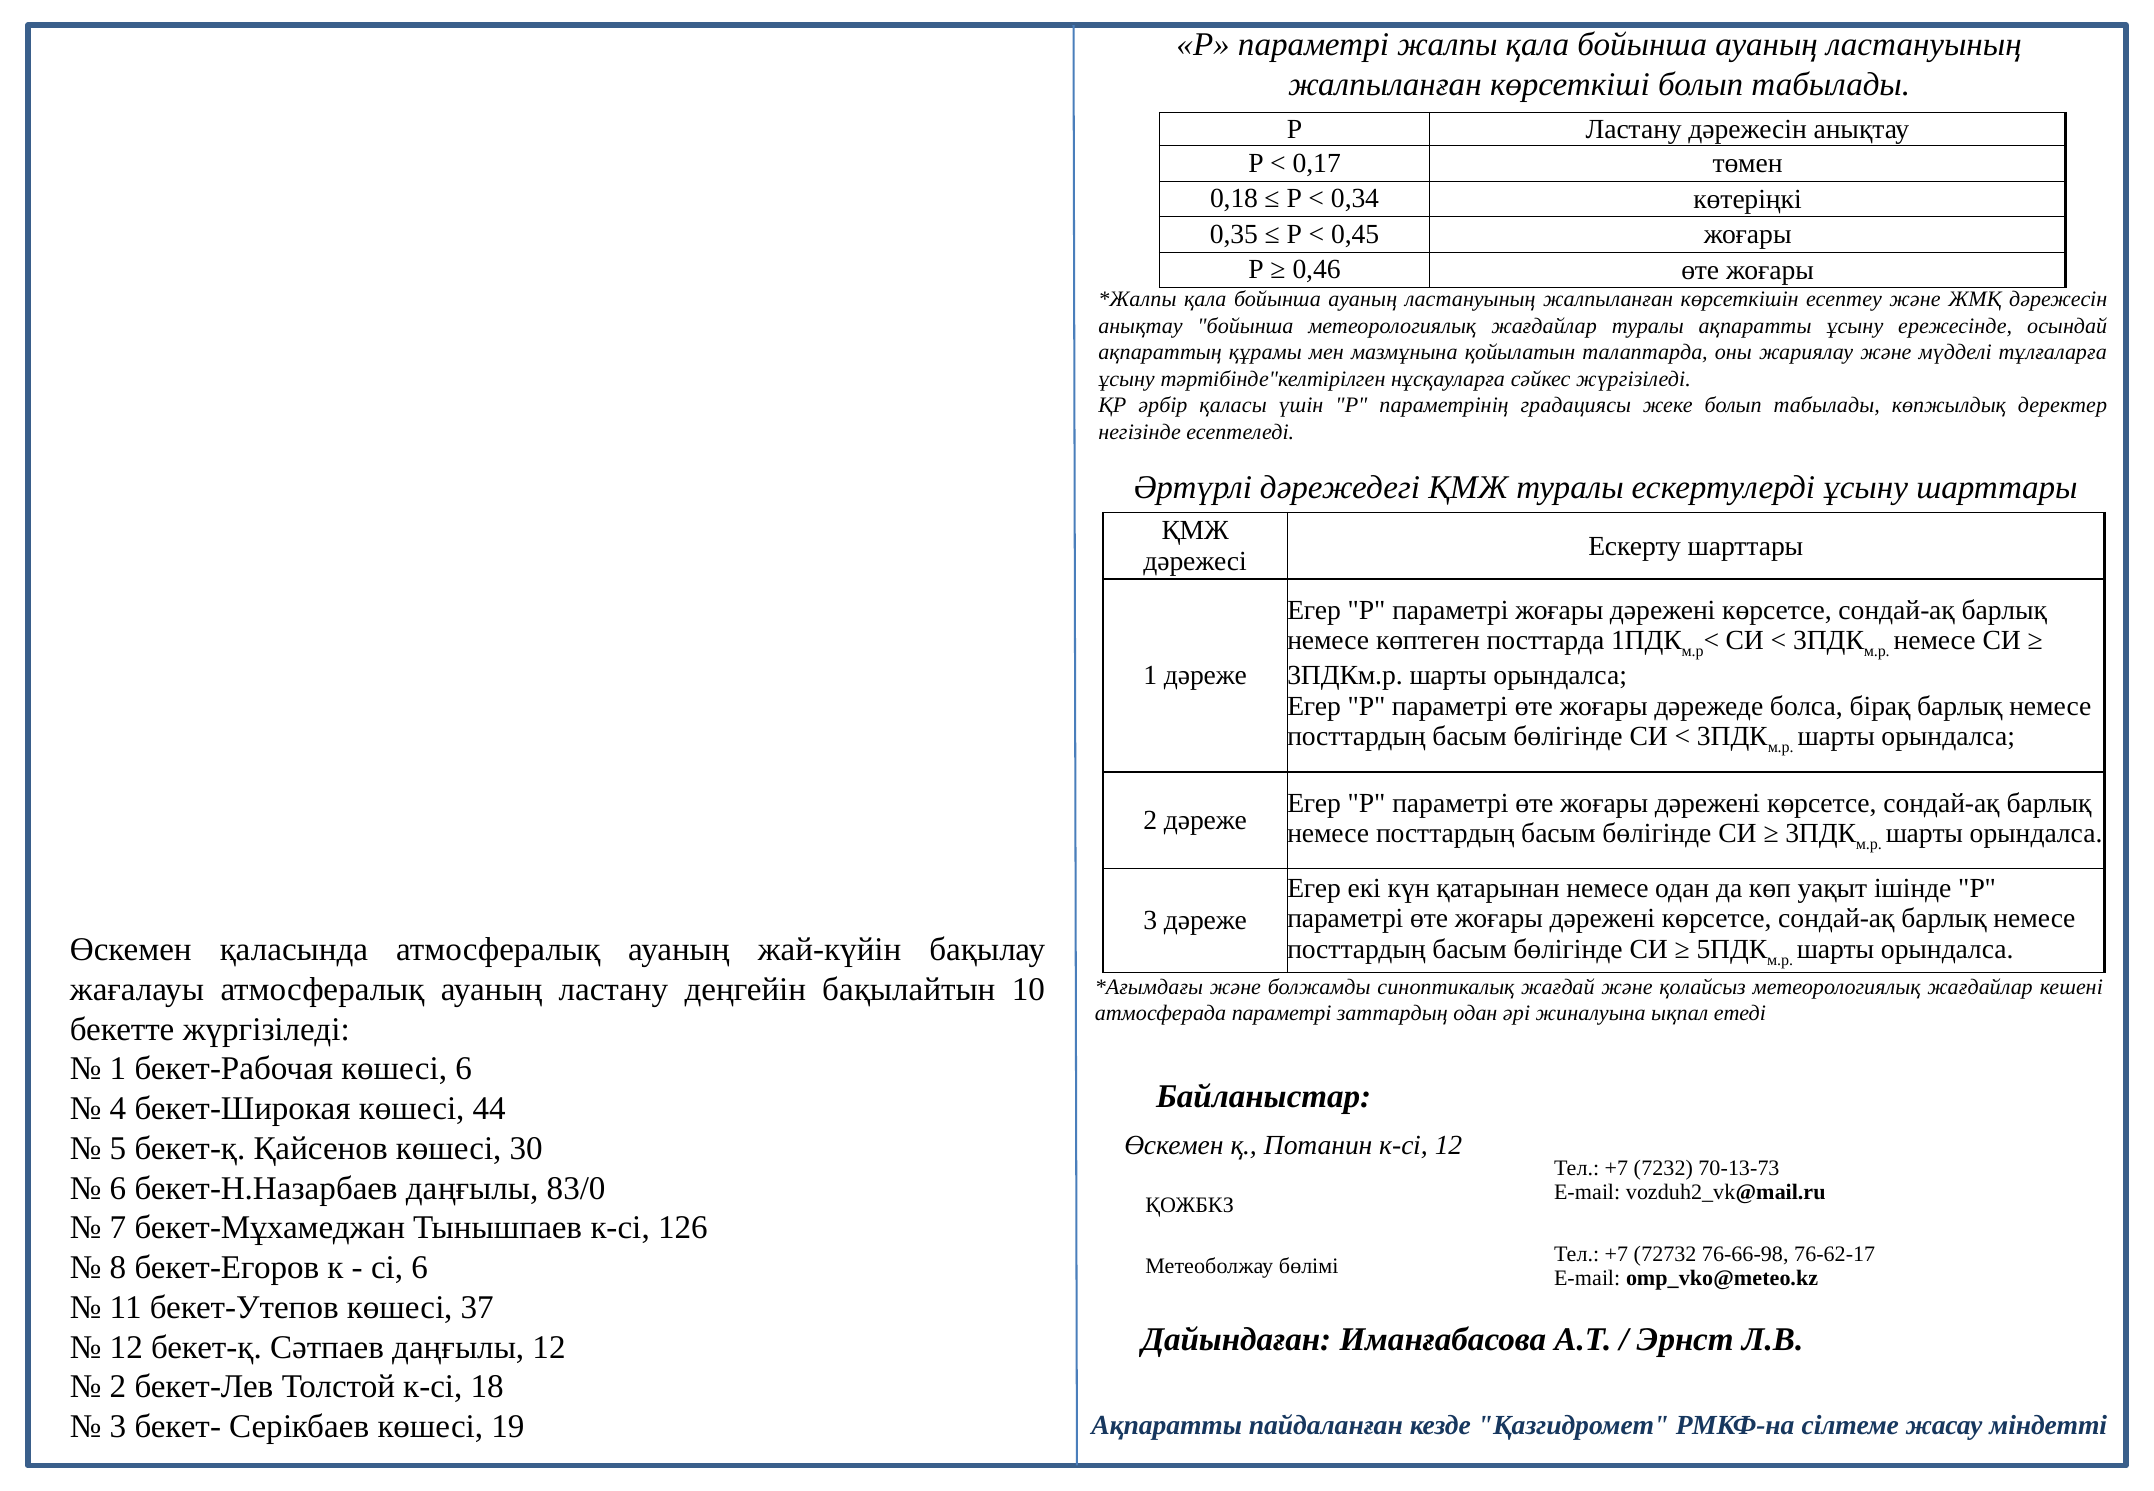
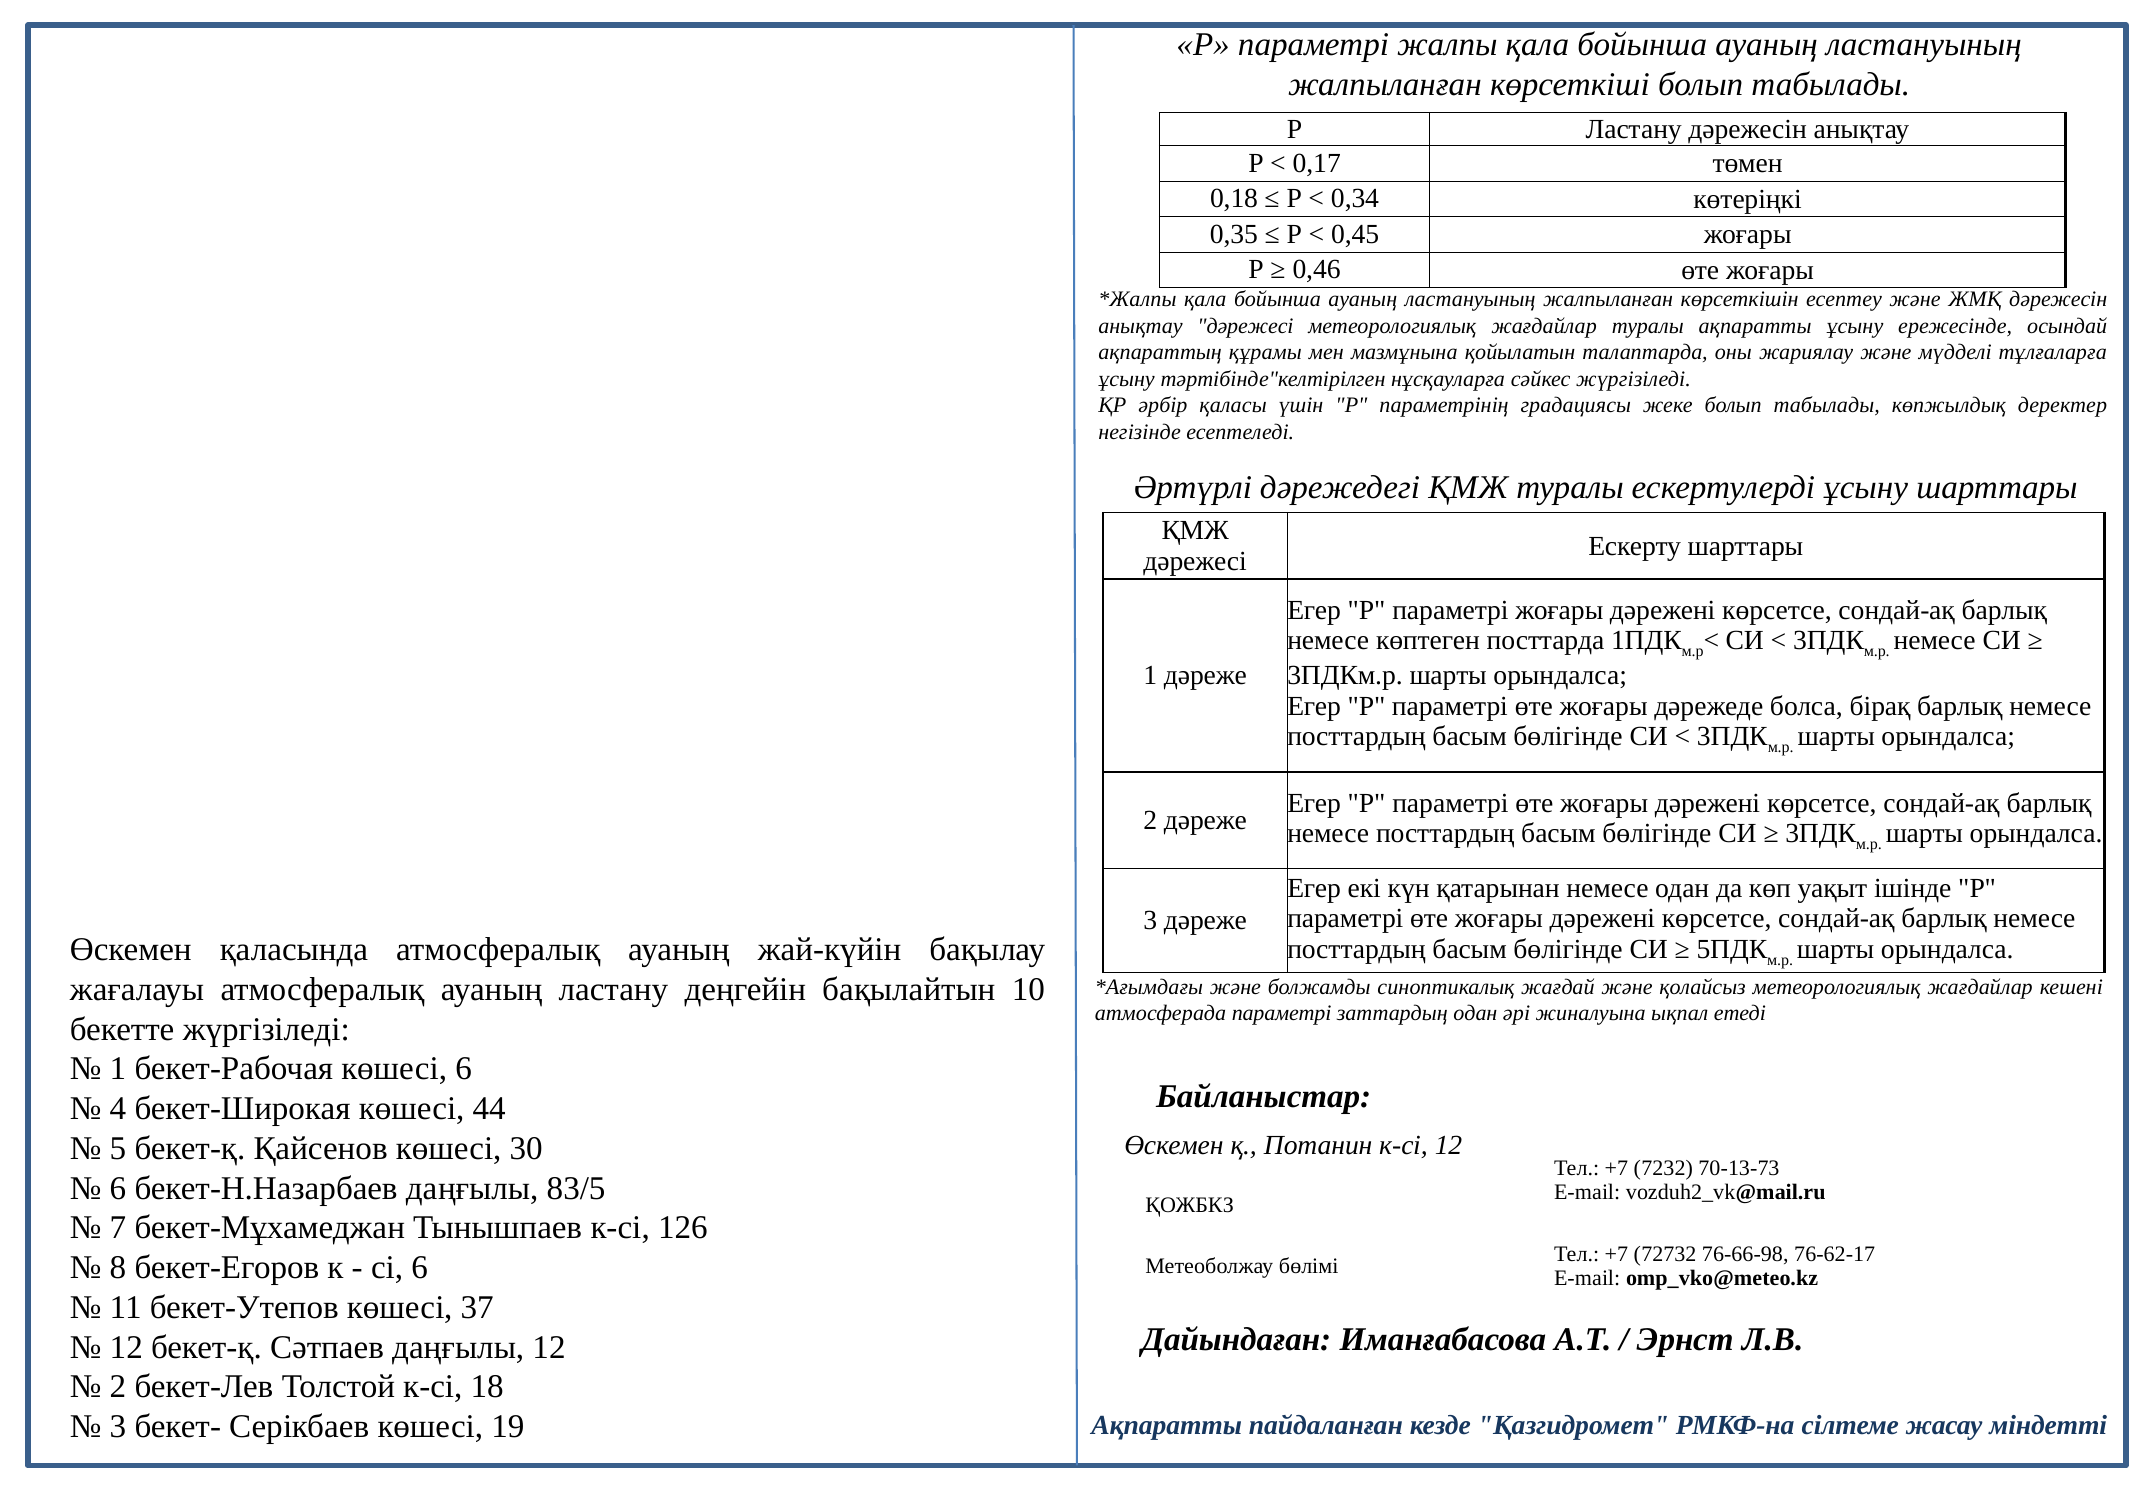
анықтау бойынша: бойынша -> дәрежесі
83/0: 83/0 -> 83/5
